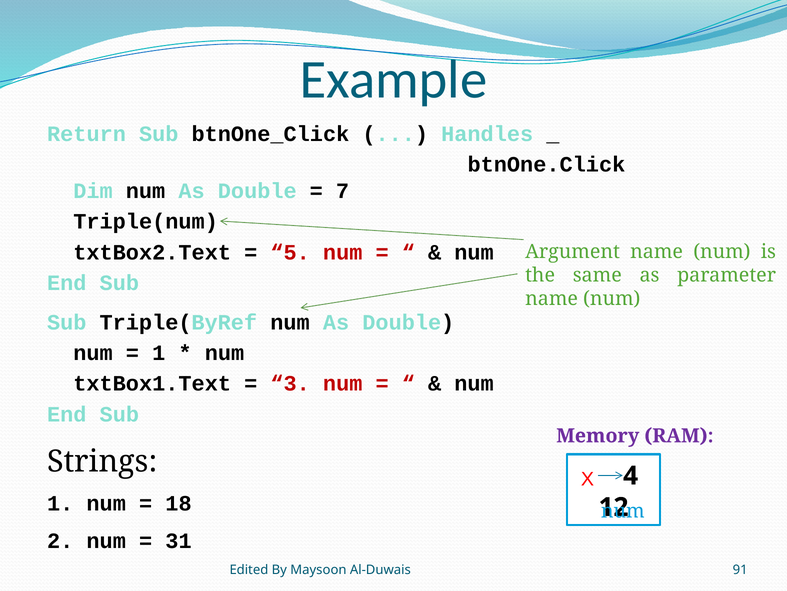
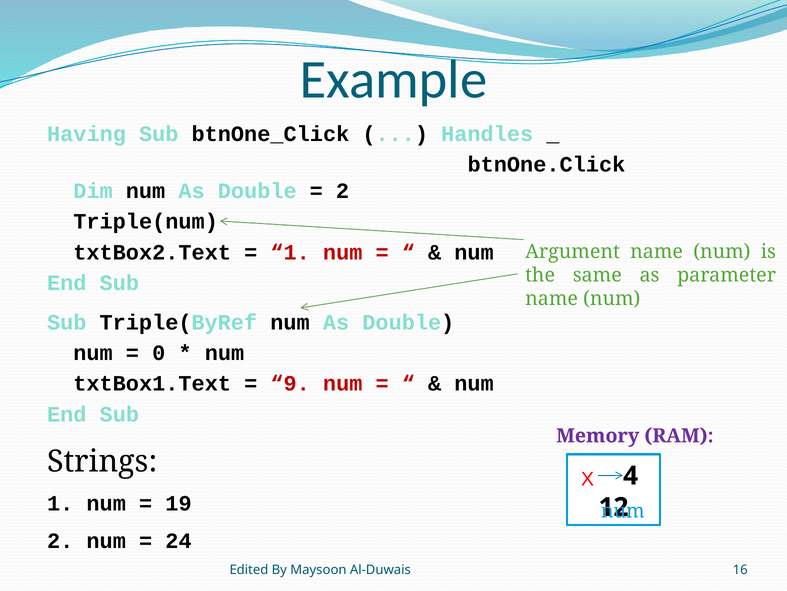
Return: Return -> Having
7 at (342, 191): 7 -> 2
5 at (290, 252): 5 -> 1
1 at (159, 353): 1 -> 0
3: 3 -> 9
18: 18 -> 19
31: 31 -> 24
91: 91 -> 16
